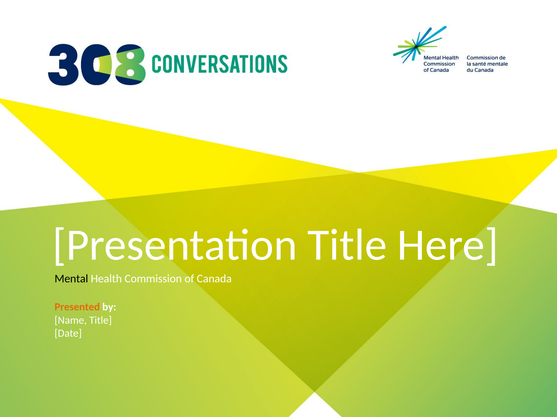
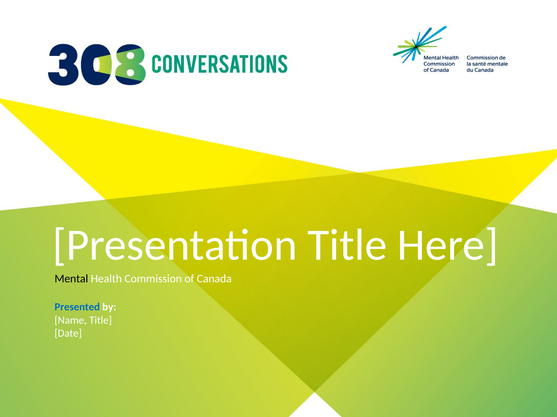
Presented colour: orange -> blue
